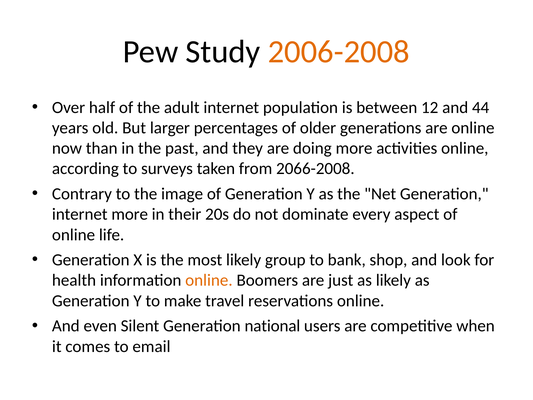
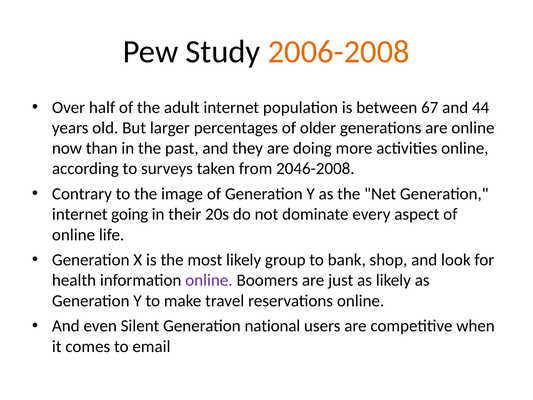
12: 12 -> 67
2066-2008: 2066-2008 -> 2046-2008
internet more: more -> going
online at (209, 280) colour: orange -> purple
